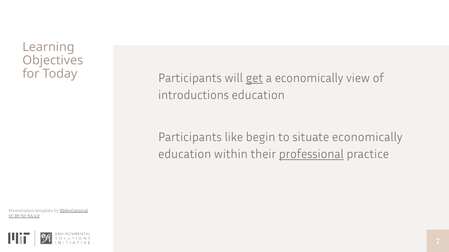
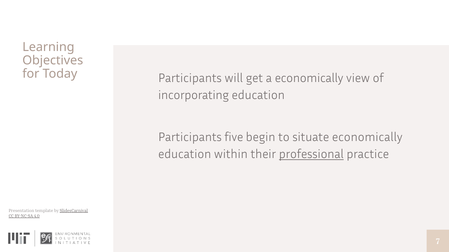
get underline: present -> none
introductions: introductions -> incorporating
like: like -> five
